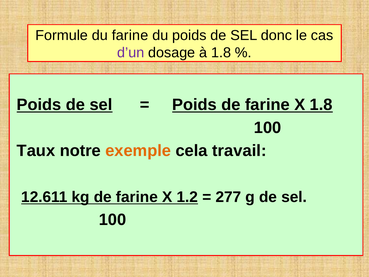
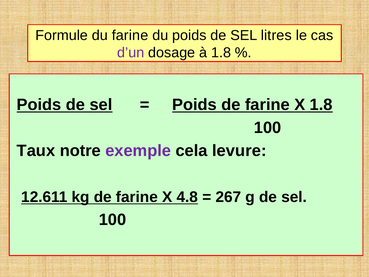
donc: donc -> litres
exemple colour: orange -> purple
travail: travail -> levure
1.2: 1.2 -> 4.8
277: 277 -> 267
